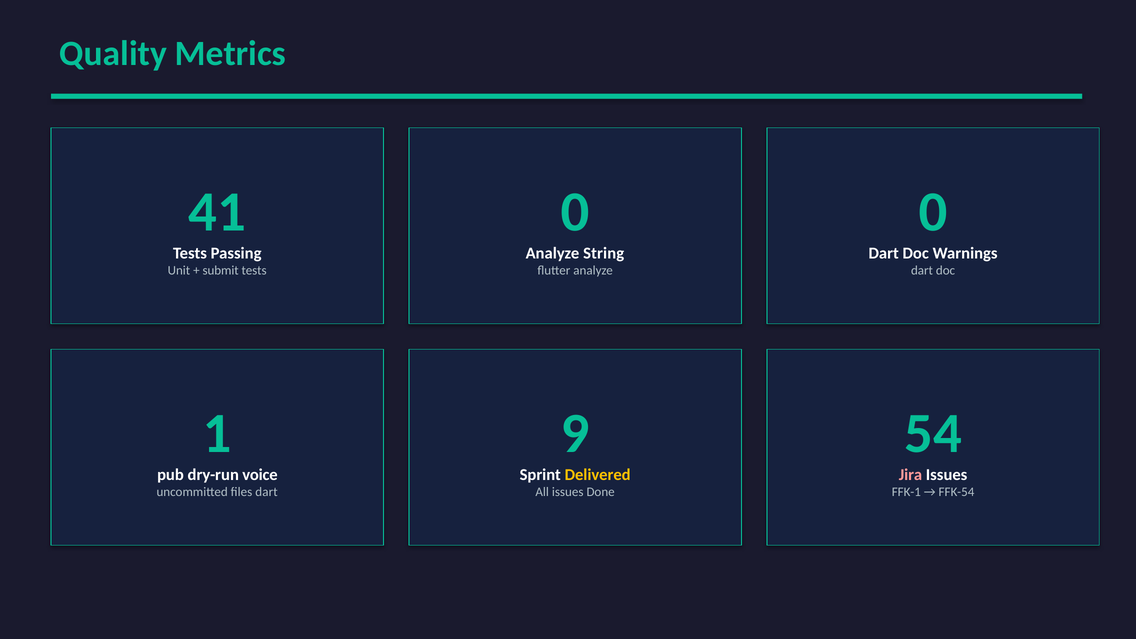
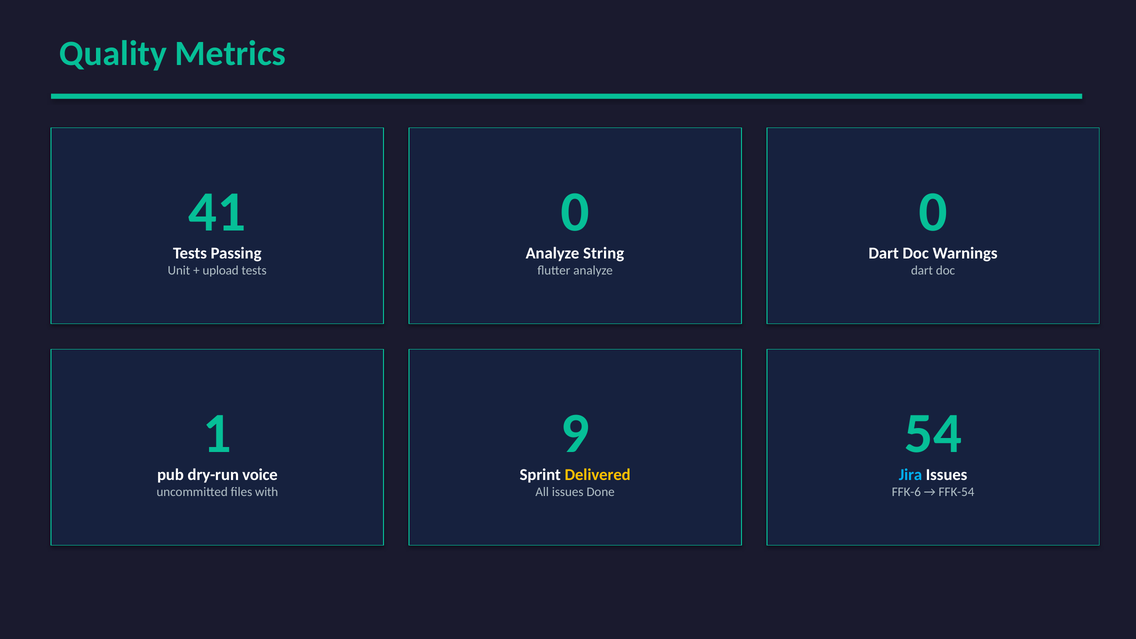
submit: submit -> upload
Jira colour: pink -> light blue
files dart: dart -> with
FFK-1: FFK-1 -> FFK-6
